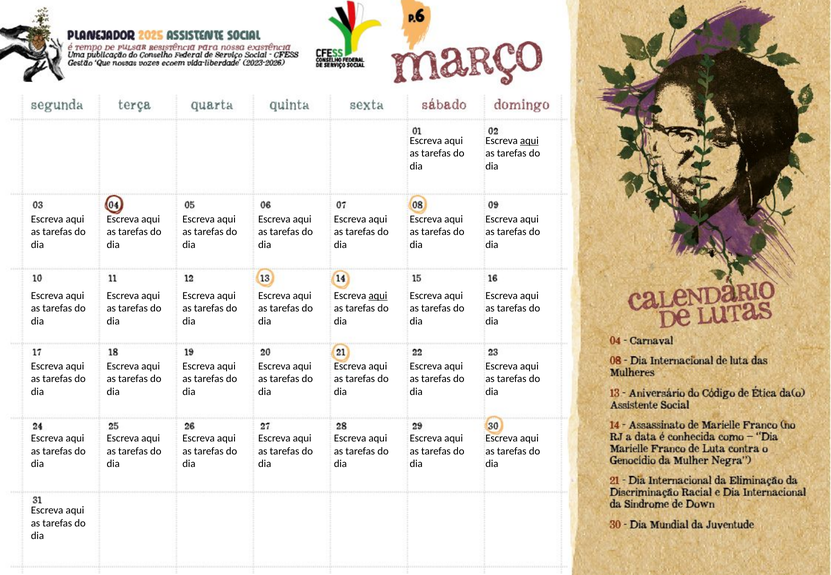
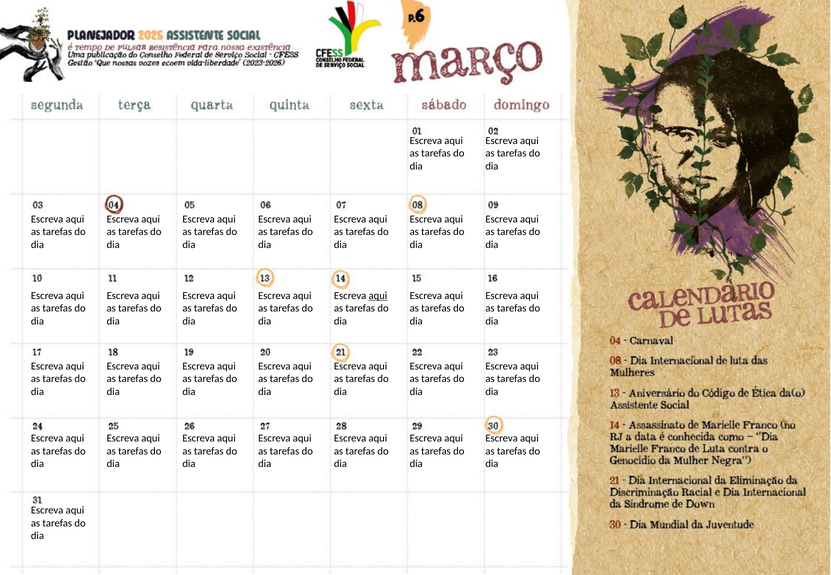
aqui at (529, 141) underline: present -> none
